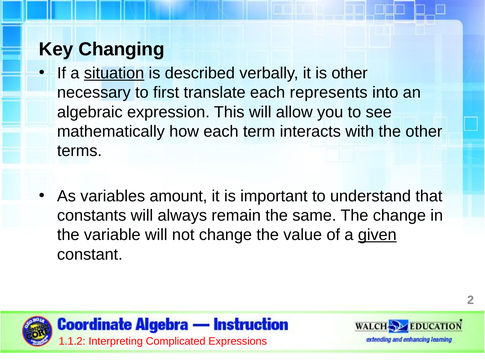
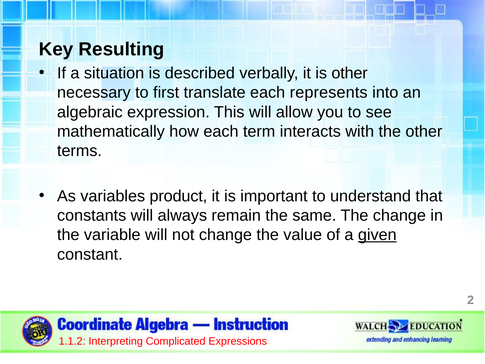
Changing: Changing -> Resulting
situation underline: present -> none
amount: amount -> product
